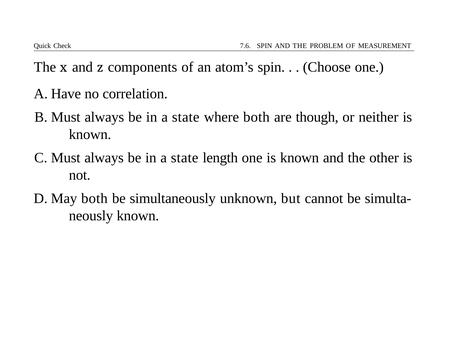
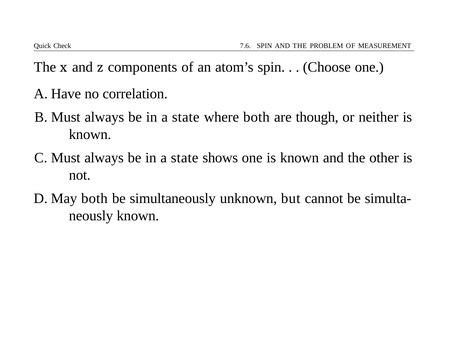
length: length -> shows
